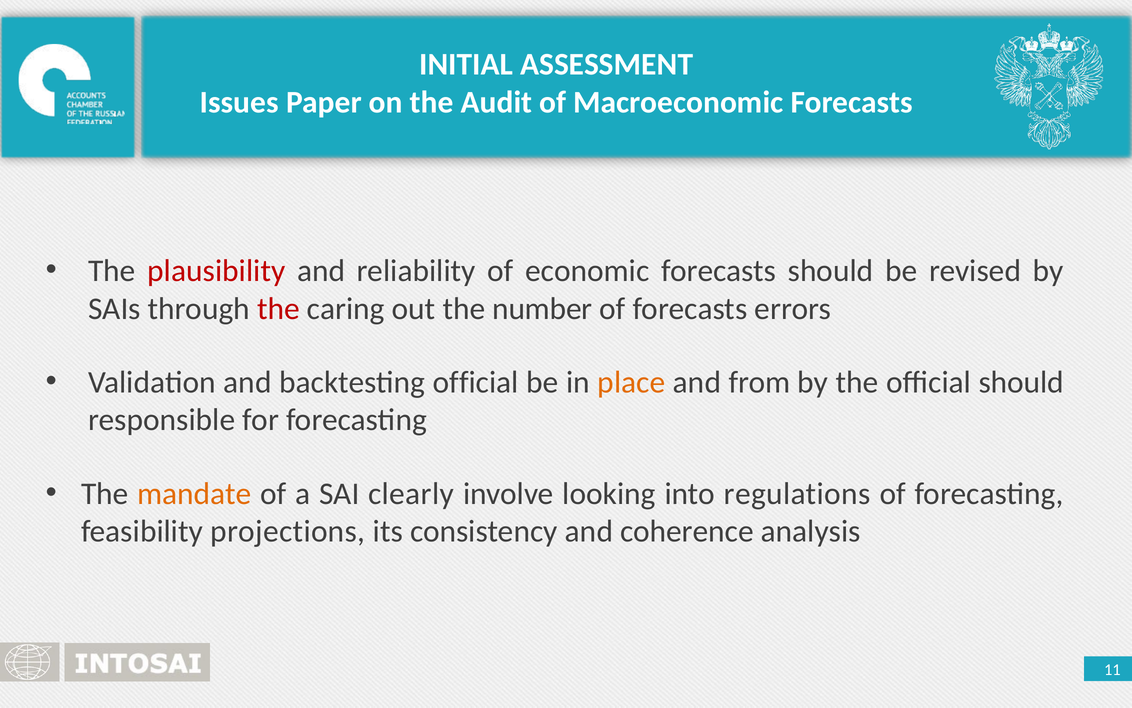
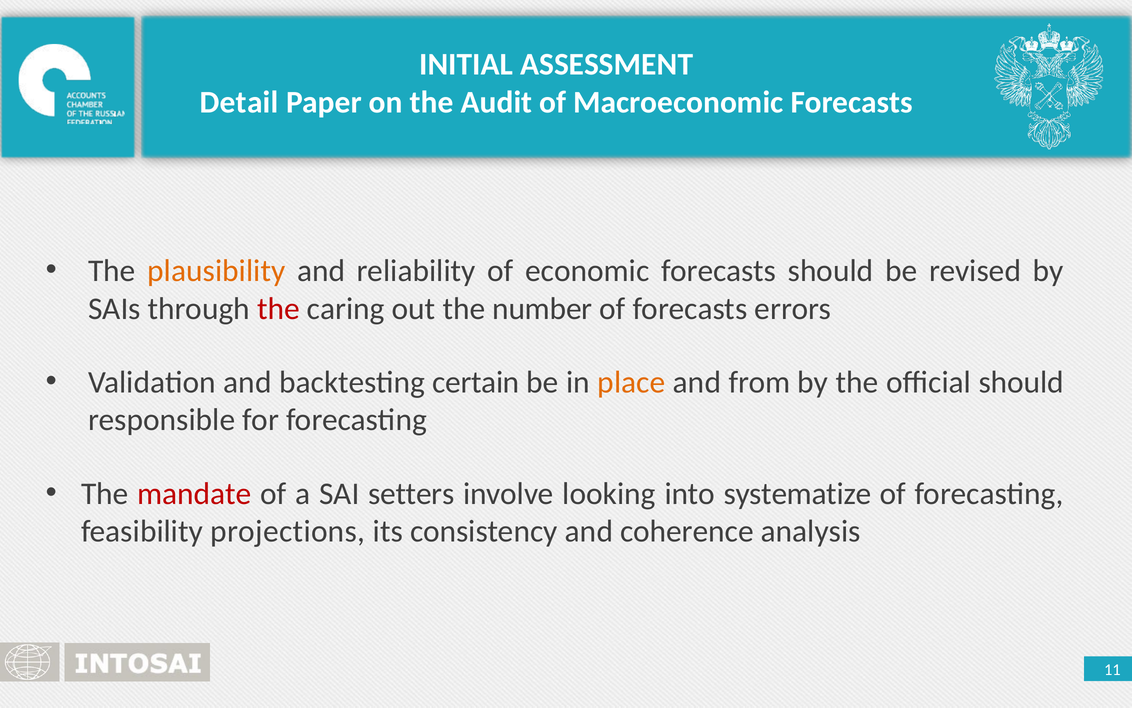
Issues: Issues -> Detail
plausibility colour: red -> orange
backtesting official: official -> certain
mandate colour: orange -> red
clearly: clearly -> setters
regulations: regulations -> systematize
